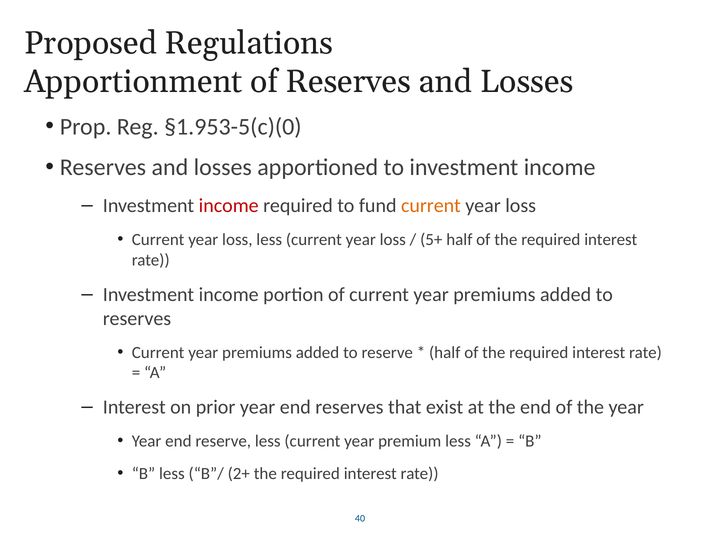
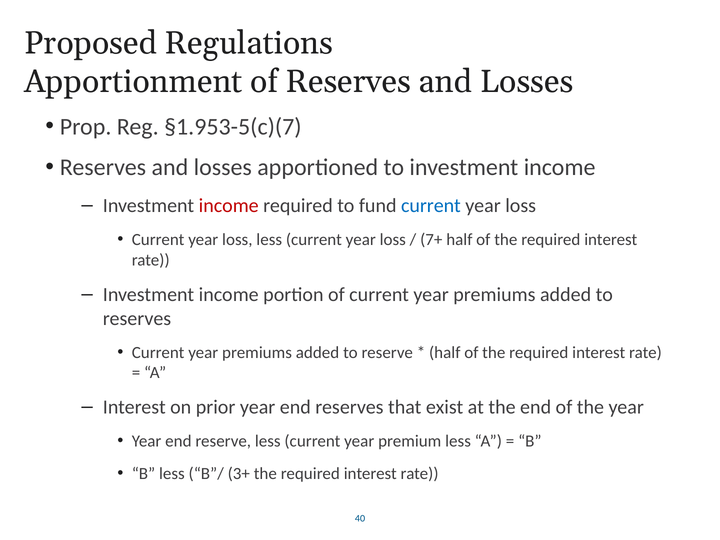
§1.953-5(c)(0: §1.953-5(c)(0 -> §1.953-5(c)(7
current at (431, 206) colour: orange -> blue
5+: 5+ -> 7+
2+: 2+ -> 3+
